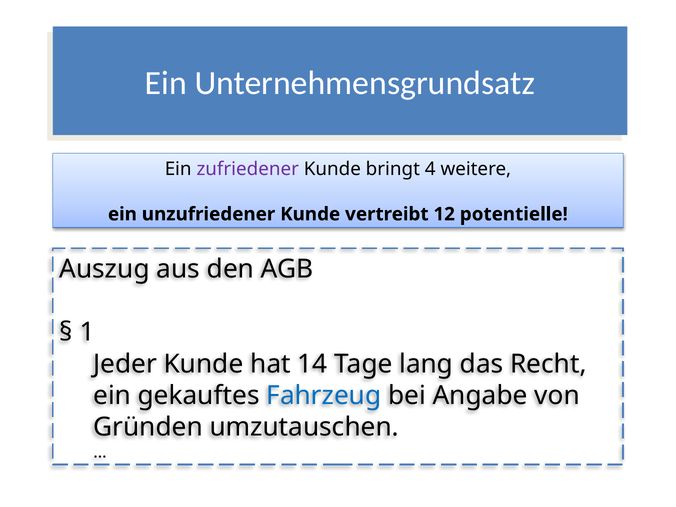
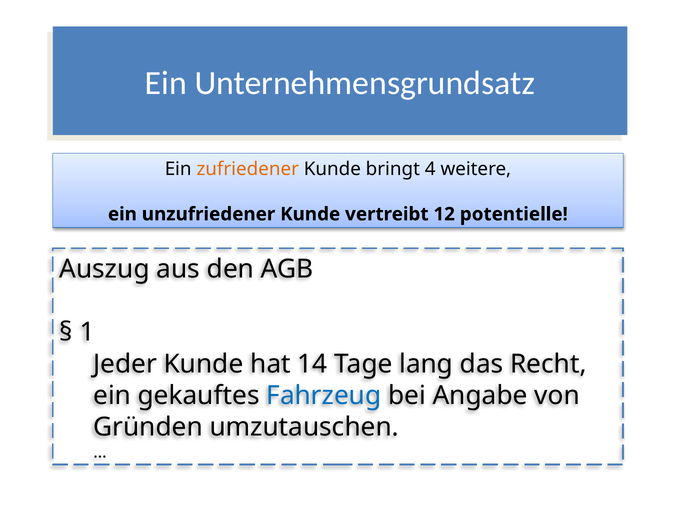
zufriedener colour: purple -> orange
